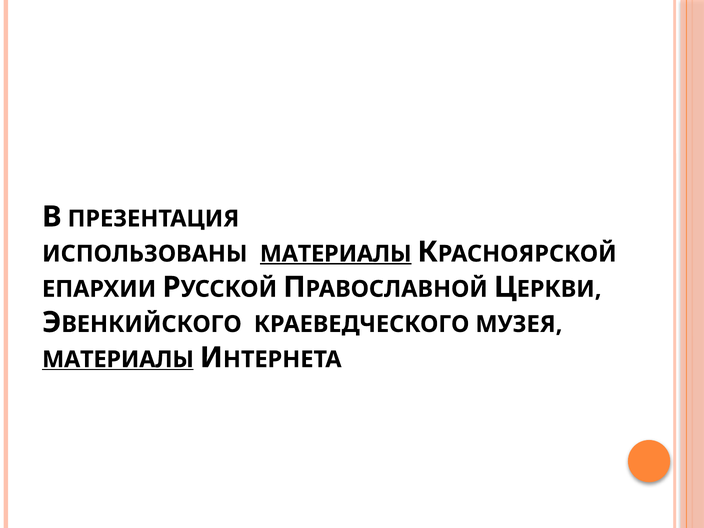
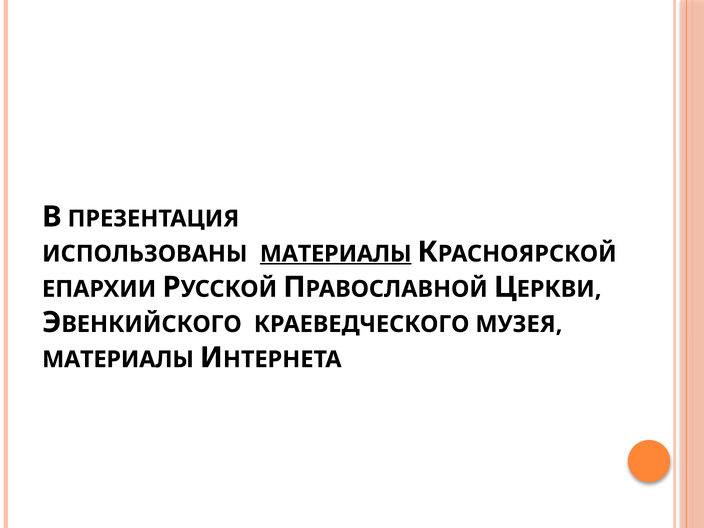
МАТЕРИАЛЫ at (118, 359) underline: present -> none
